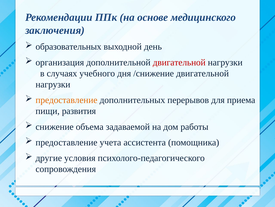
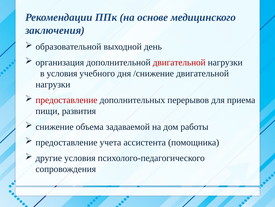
образовательных: образовательных -> образовательной
в случаях: случаях -> условия
предоставление at (66, 100) colour: orange -> red
